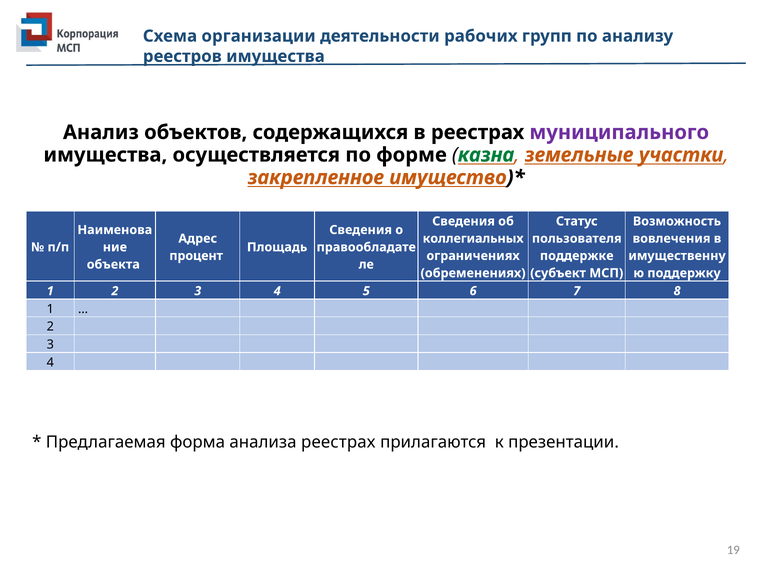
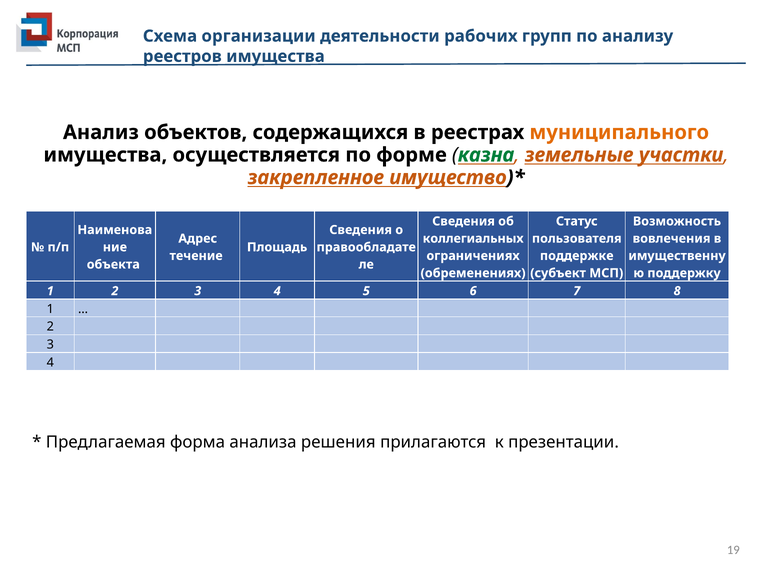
муниципального colour: purple -> orange
процент: процент -> течение
анализа реестрах: реестрах -> решения
